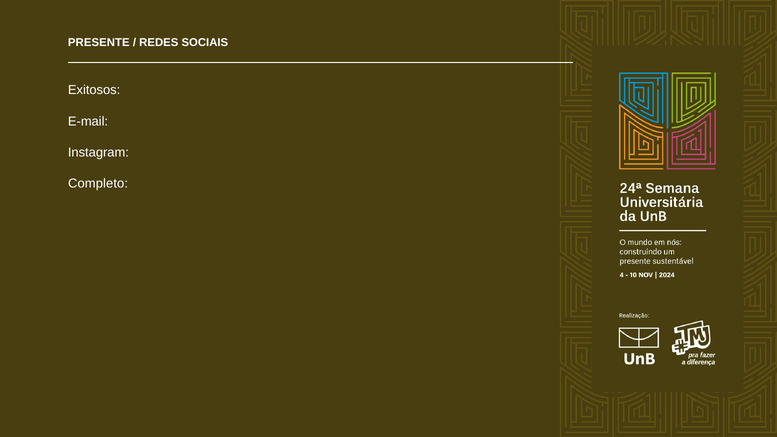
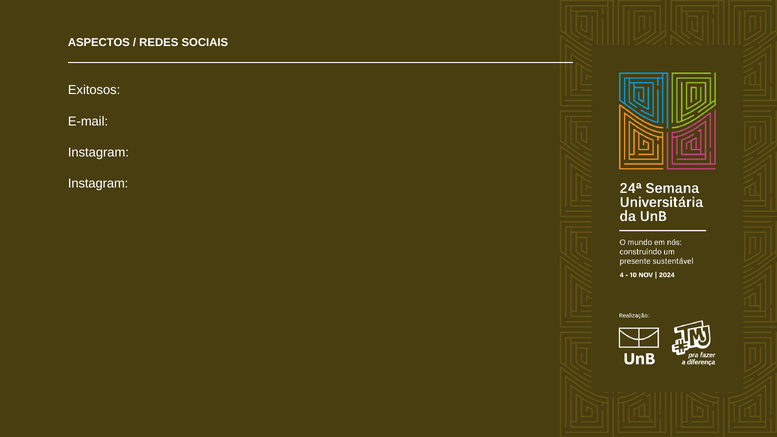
PRESENTE: PRESENTE -> ASPECTOS
Completo at (98, 183): Completo -> Instagram
